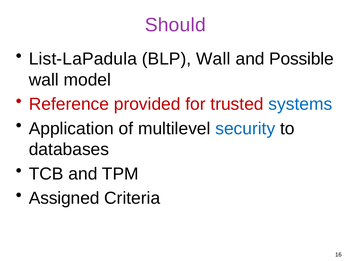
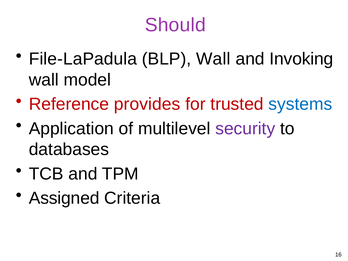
List-LaPadula: List-LaPadula -> File-LaPadula
Possible: Possible -> Invoking
provided: provided -> provides
security colour: blue -> purple
